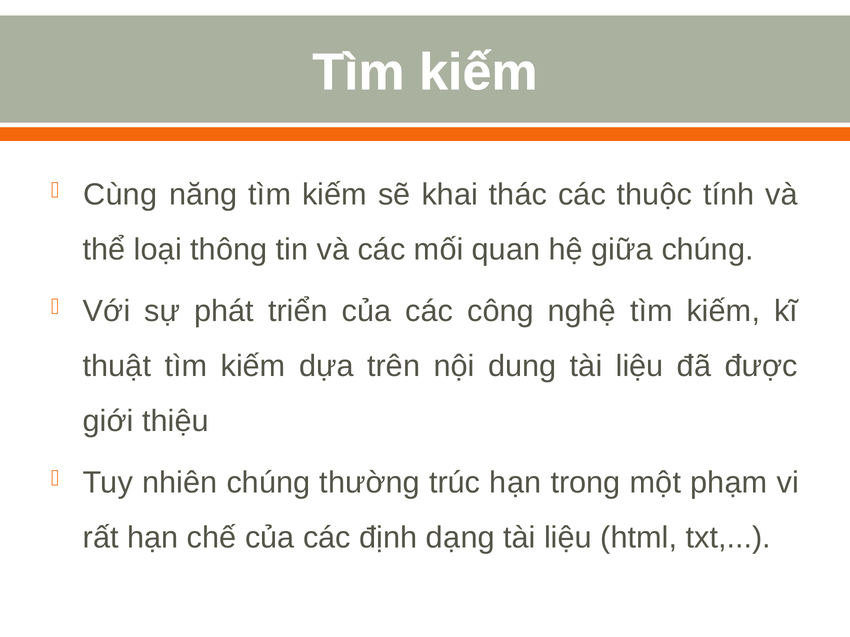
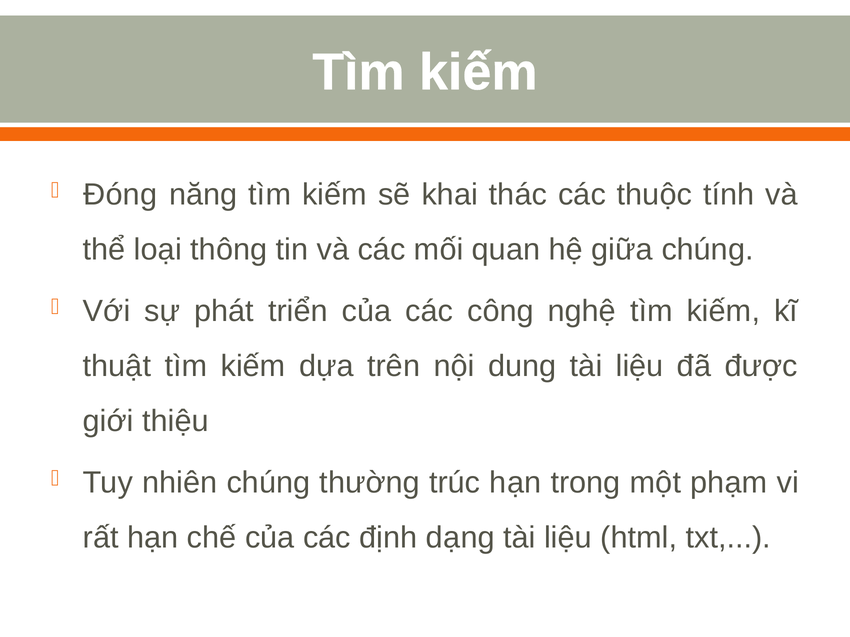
Cùng: Cùng -> Đóng
